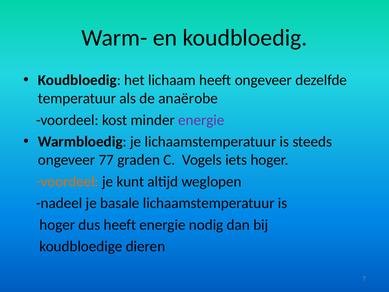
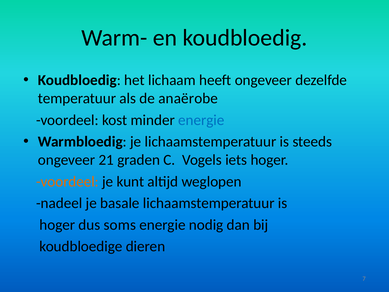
energie at (201, 120) colour: purple -> blue
77: 77 -> 21
dus heeft: heeft -> soms
